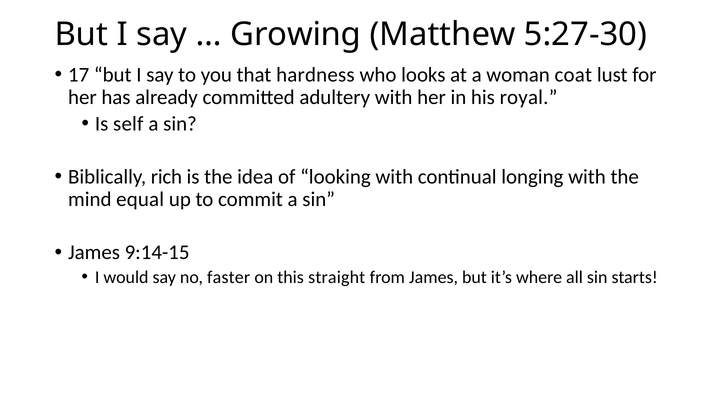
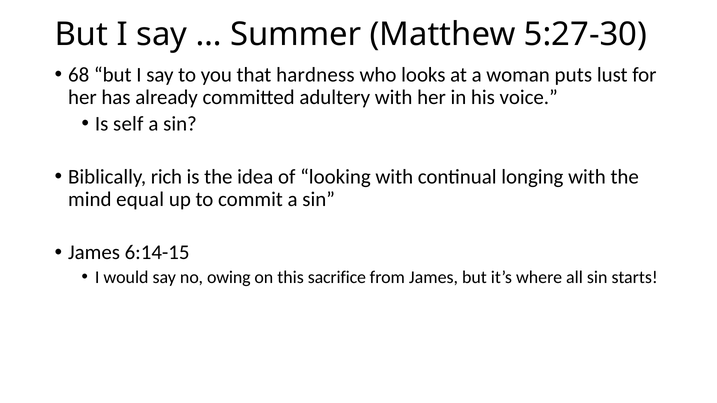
Growing: Growing -> Summer
17: 17 -> 68
coat: coat -> puts
royal: royal -> voice
9:14-15: 9:14-15 -> 6:14-15
faster: faster -> owing
straight: straight -> sacrifice
